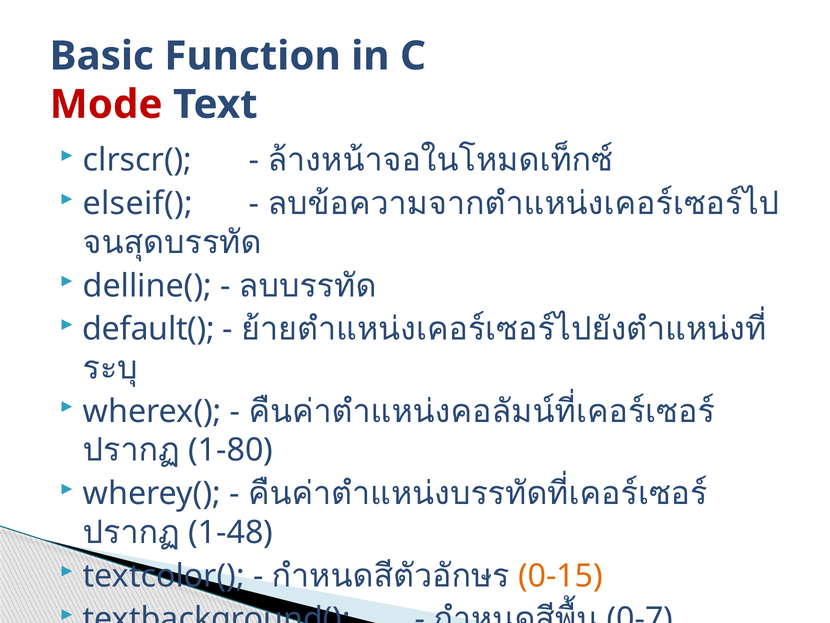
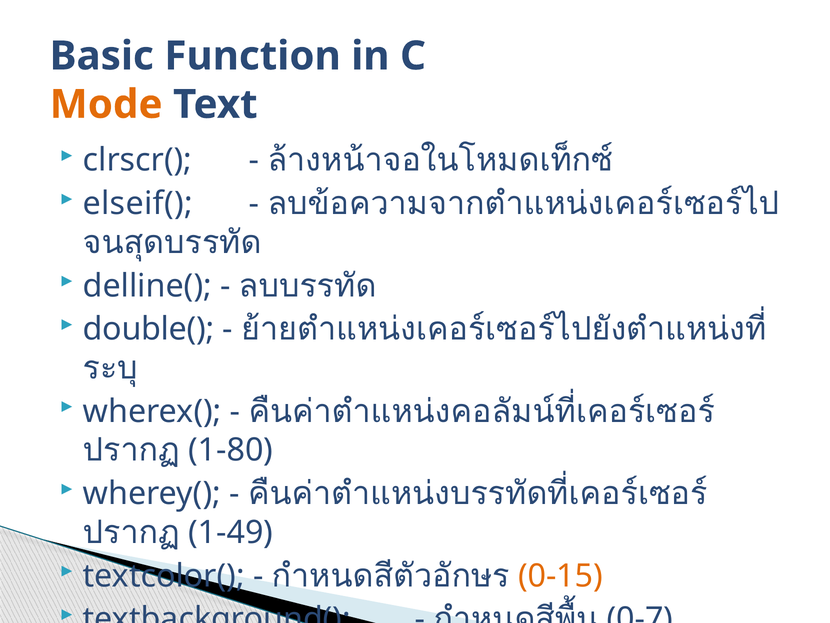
Mode colour: red -> orange
default(: default( -> double(
1-48: 1-48 -> 1-49
